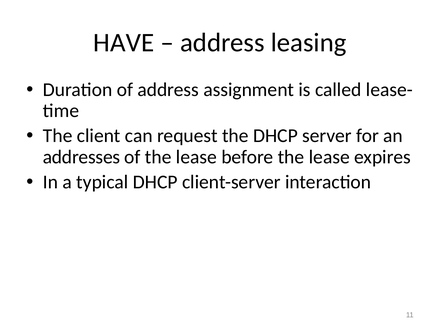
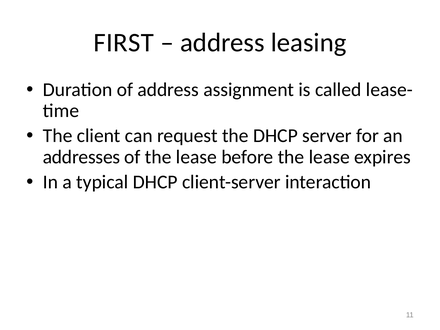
HAVE: HAVE -> FIRST
